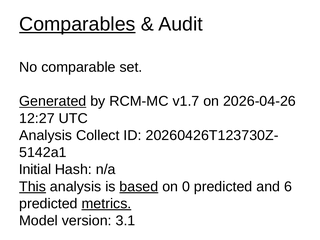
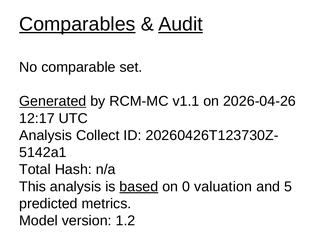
Audit underline: none -> present
v1.7: v1.7 -> v1.1
12:27: 12:27 -> 12:17
Initial: Initial -> Total
This underline: present -> none
0 predicted: predicted -> valuation
6: 6 -> 5
metrics underline: present -> none
3.1: 3.1 -> 1.2
